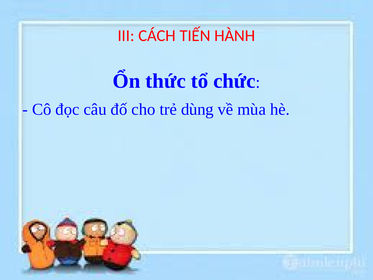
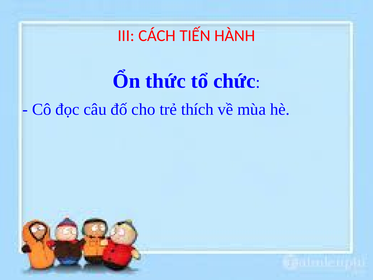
dùng: dùng -> thích
